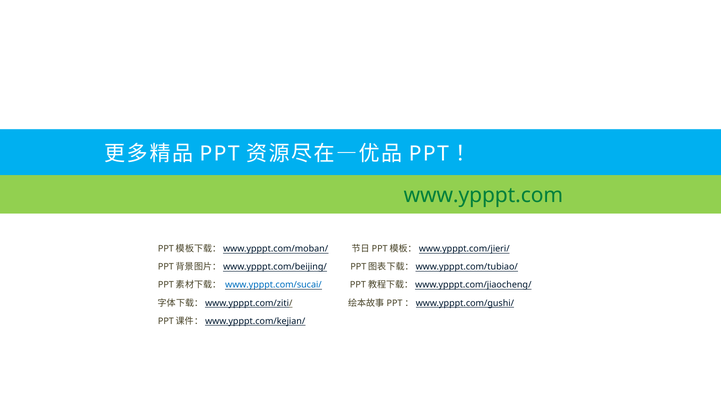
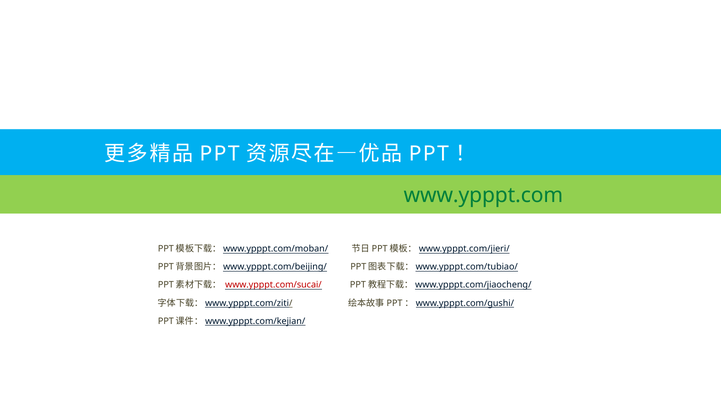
www.ypppt.com/sucai/ colour: blue -> red
